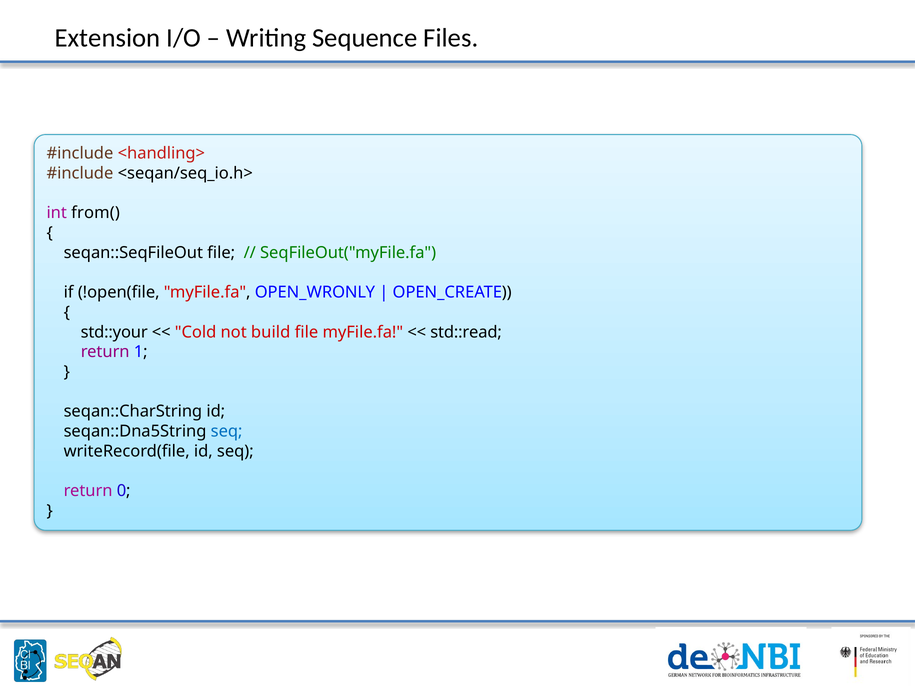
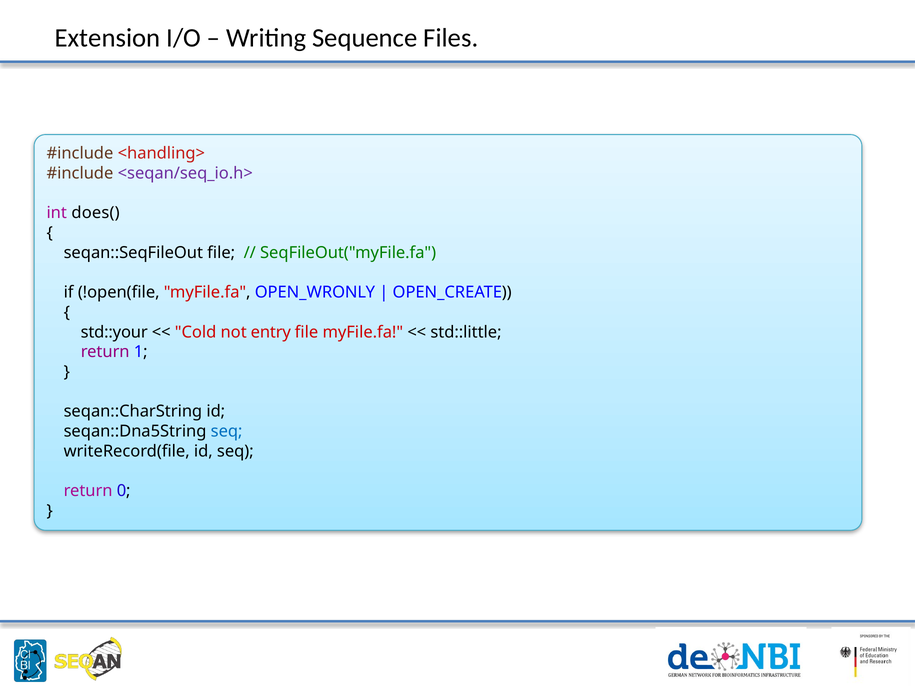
<seqan/seq_io.h> colour: black -> purple
from(: from( -> does(
build: build -> entry
std::read: std::read -> std::little
